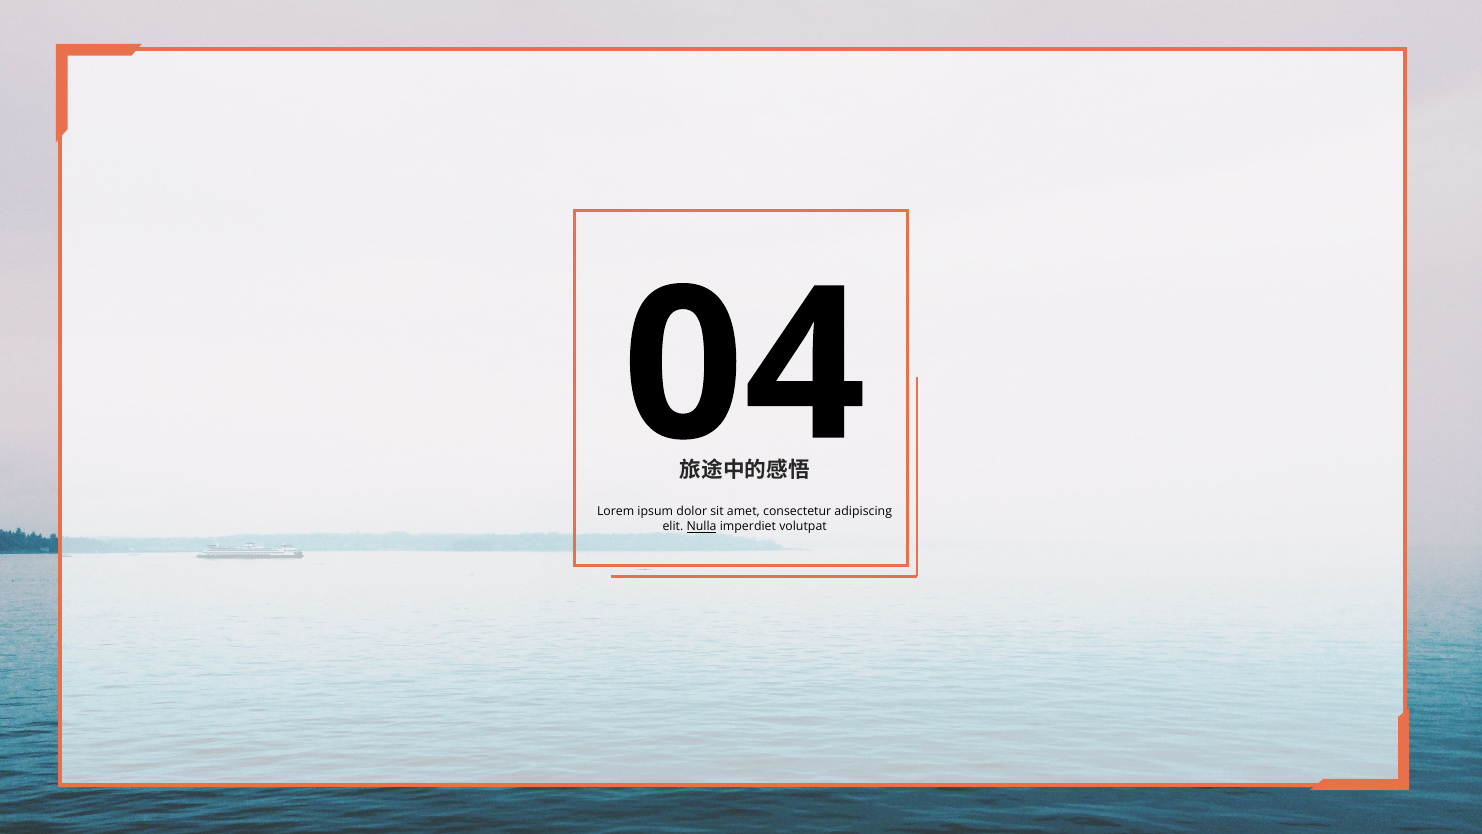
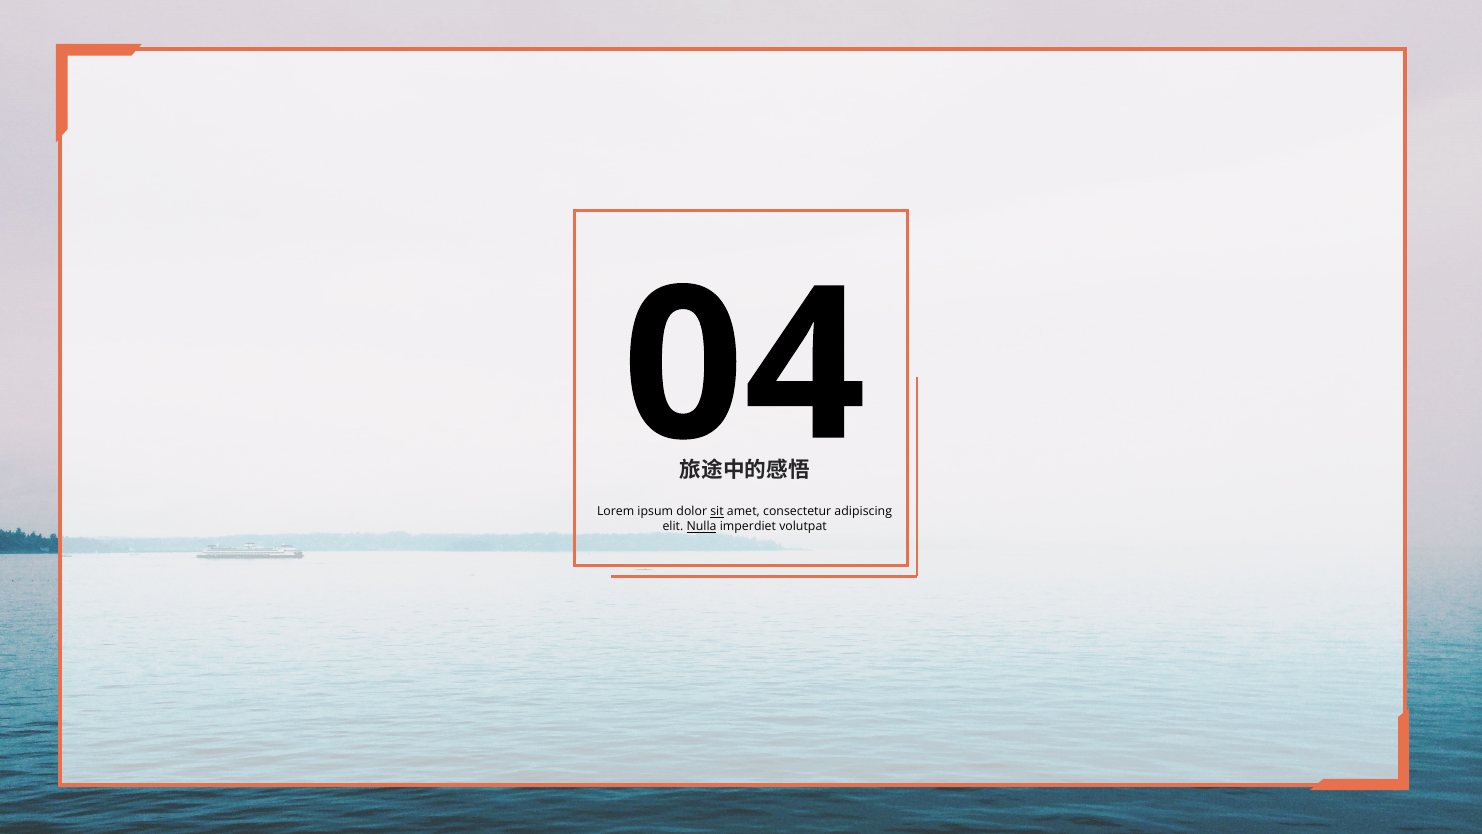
sit underline: none -> present
